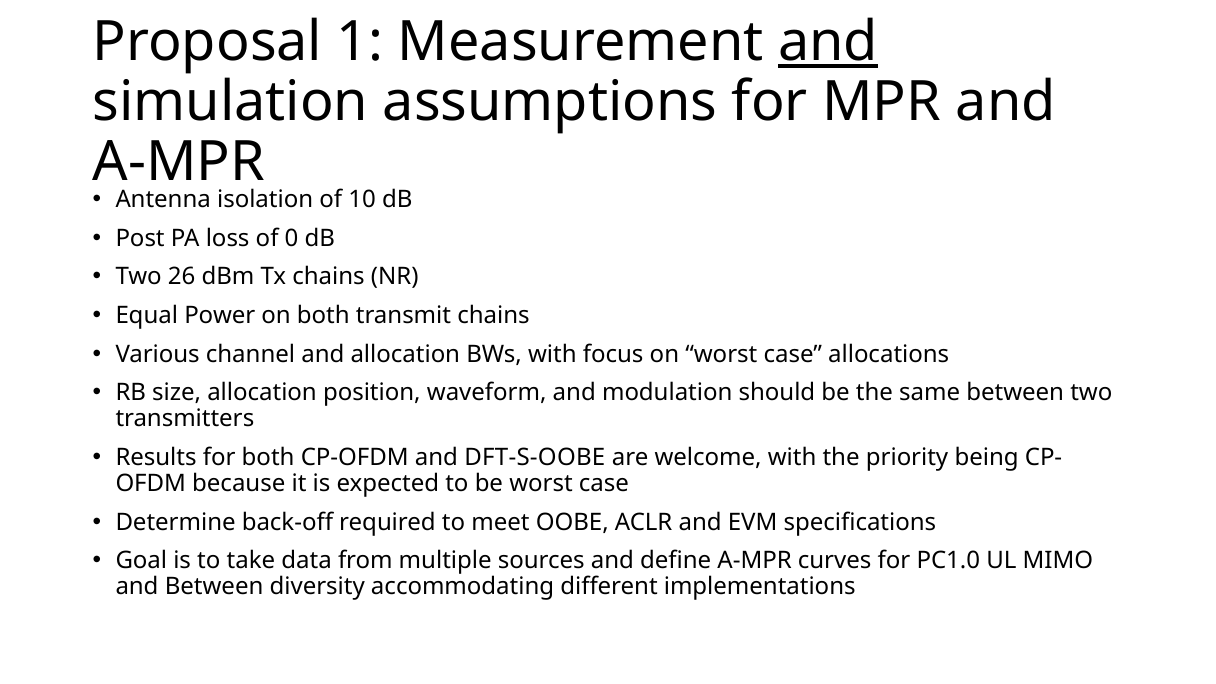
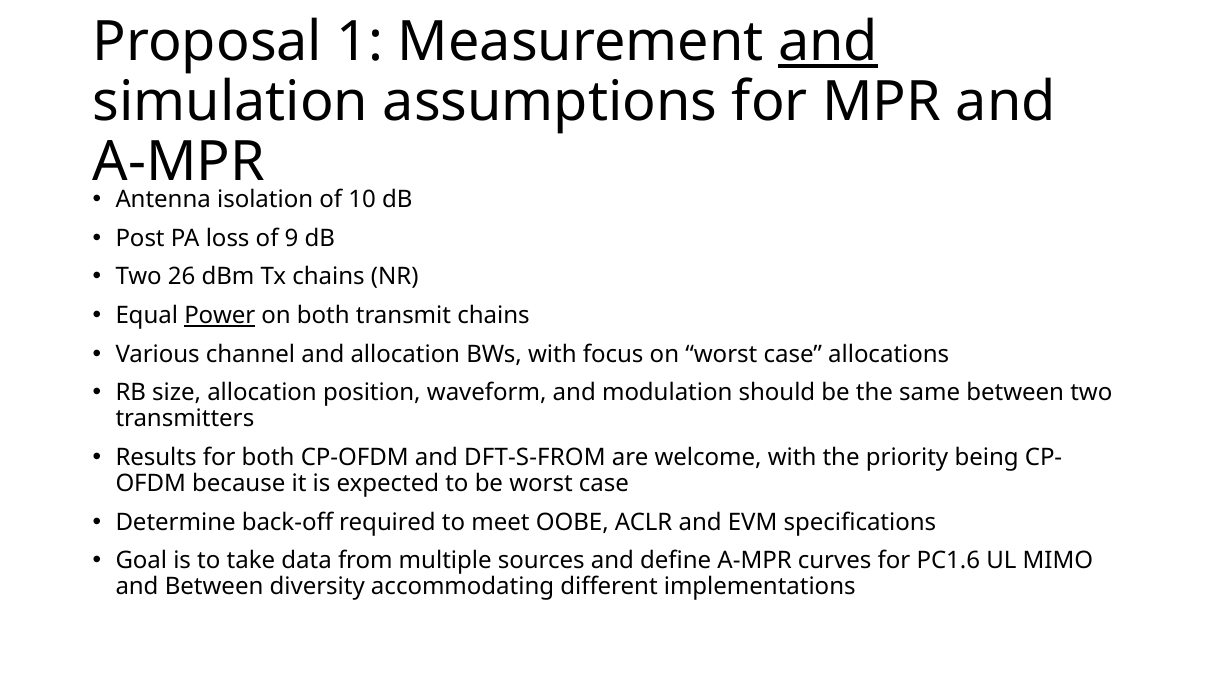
0: 0 -> 9
Power underline: none -> present
DFT-S-OOBE: DFT-S-OOBE -> DFT-S-FROM
PC1.0: PC1.0 -> PC1.6
